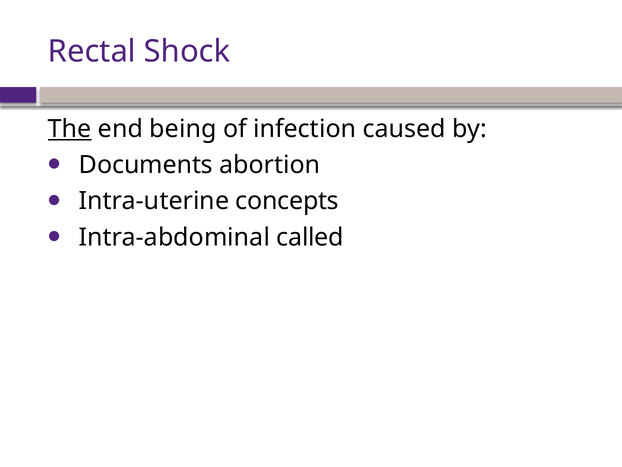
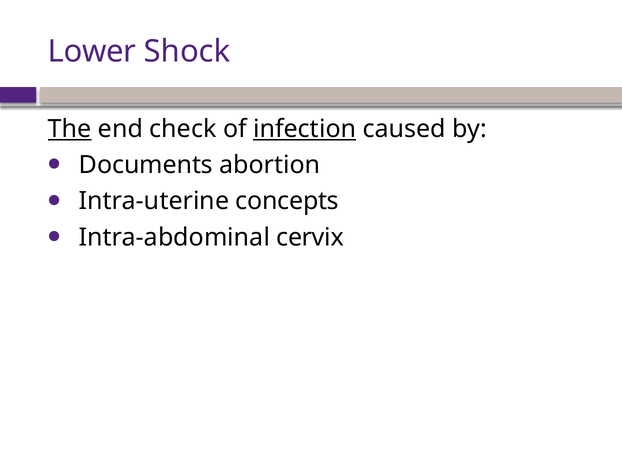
Rectal: Rectal -> Lower
being: being -> check
infection underline: none -> present
called: called -> cervix
